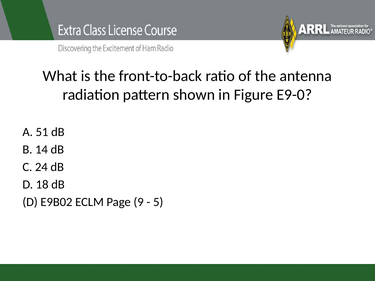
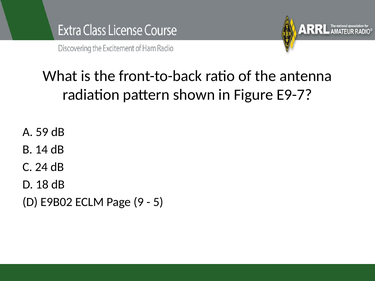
E9-0: E9-0 -> E9-7
51: 51 -> 59
